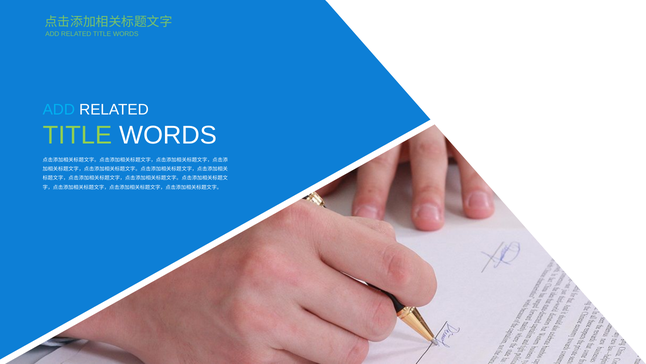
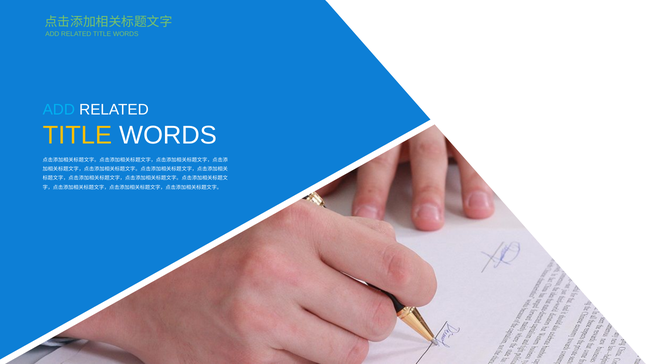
TITLE at (77, 135) colour: light green -> yellow
